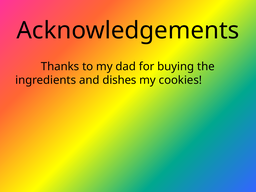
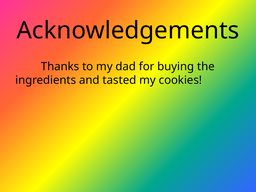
dishes: dishes -> tasted
